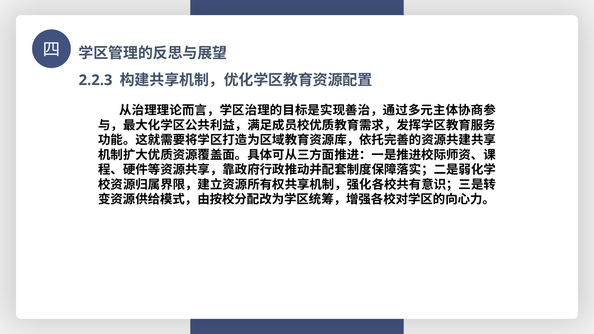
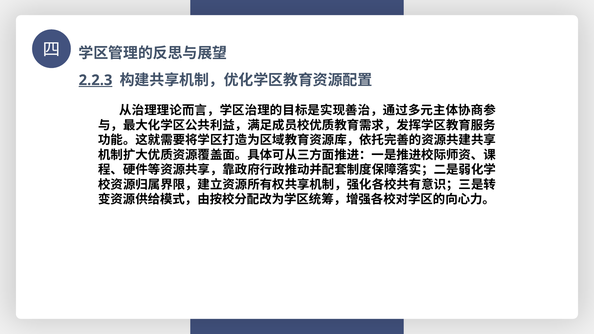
2.2.3 underline: none -> present
